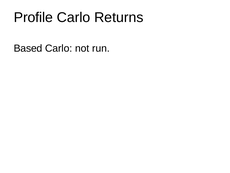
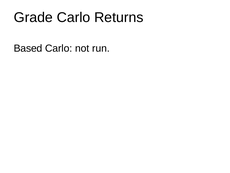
Profile: Profile -> Grade
